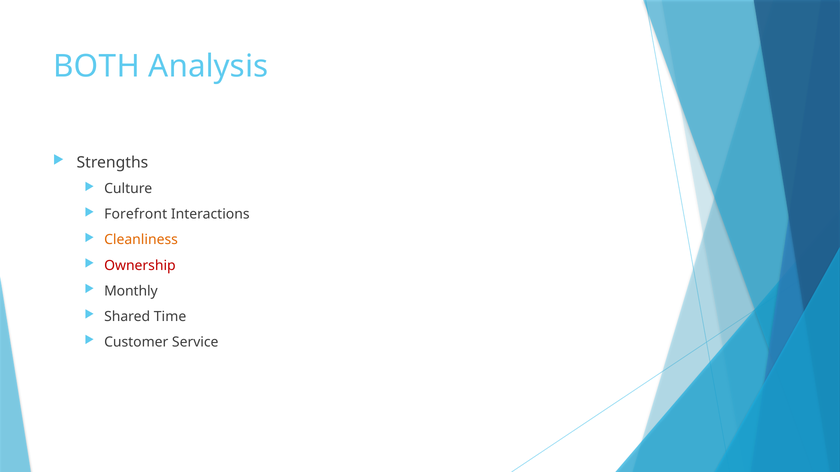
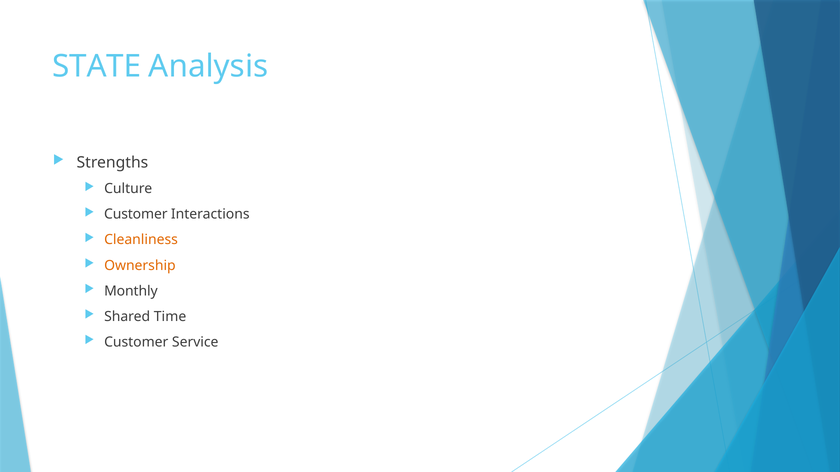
BOTH: BOTH -> STATE
Forefront at (136, 215): Forefront -> Customer
Ownership colour: red -> orange
